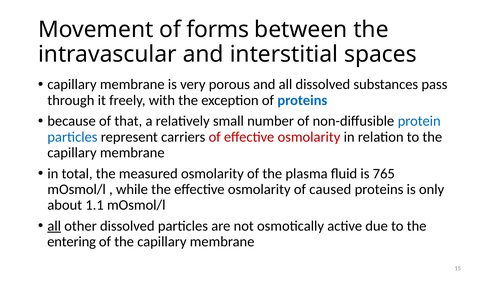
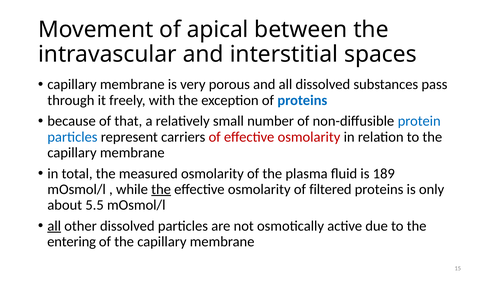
forms: forms -> apical
765: 765 -> 189
the at (161, 189) underline: none -> present
caused: caused -> filtered
1.1: 1.1 -> 5.5
